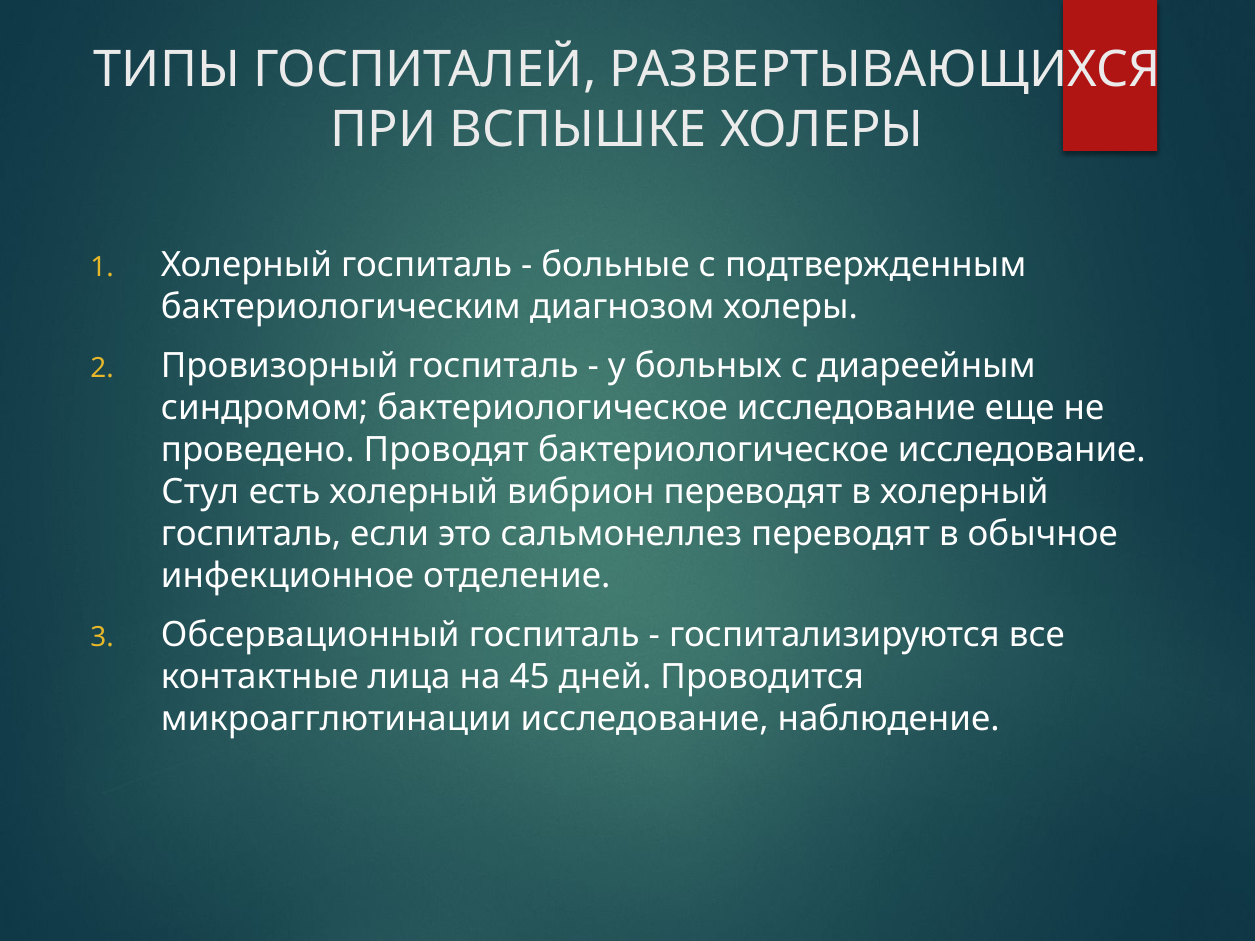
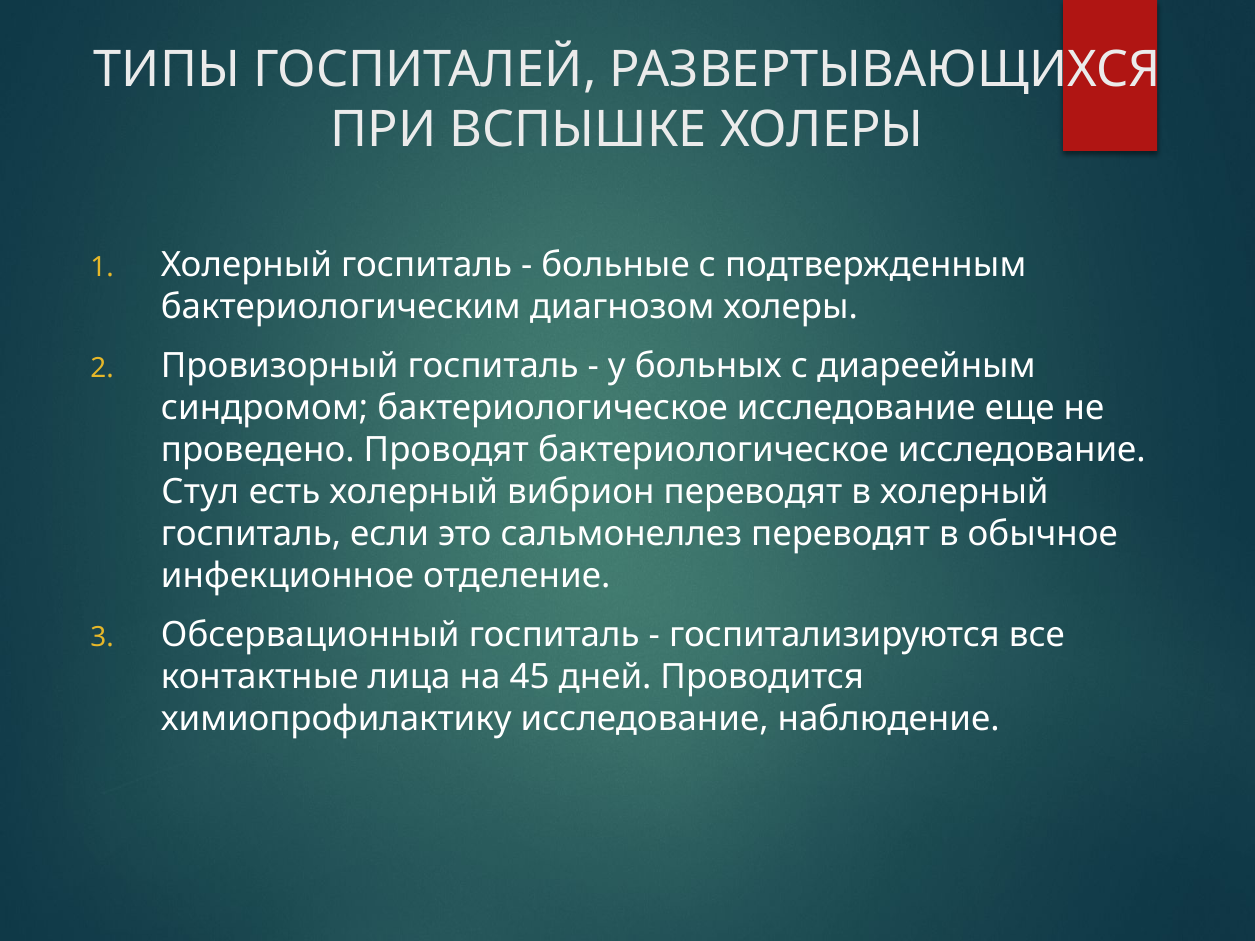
микроагглютинации: микроагглютинации -> химиопрофилактику
